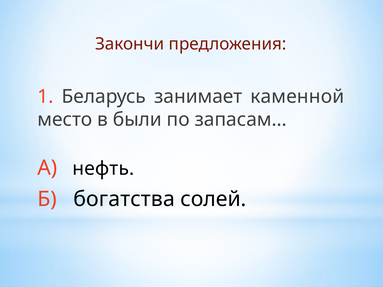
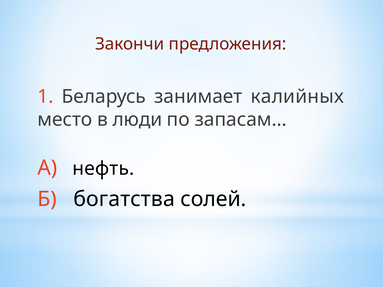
каменной: каменной -> калийных
были: были -> люди
